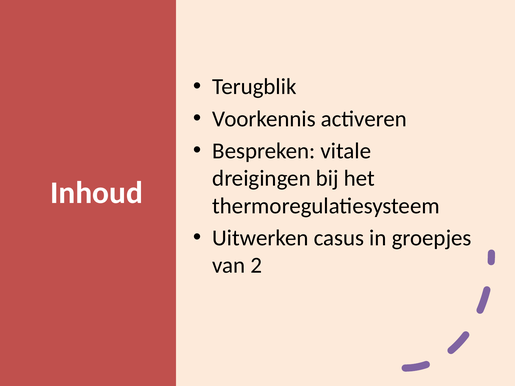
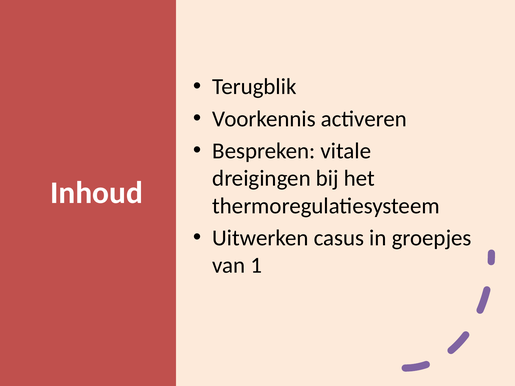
2: 2 -> 1
